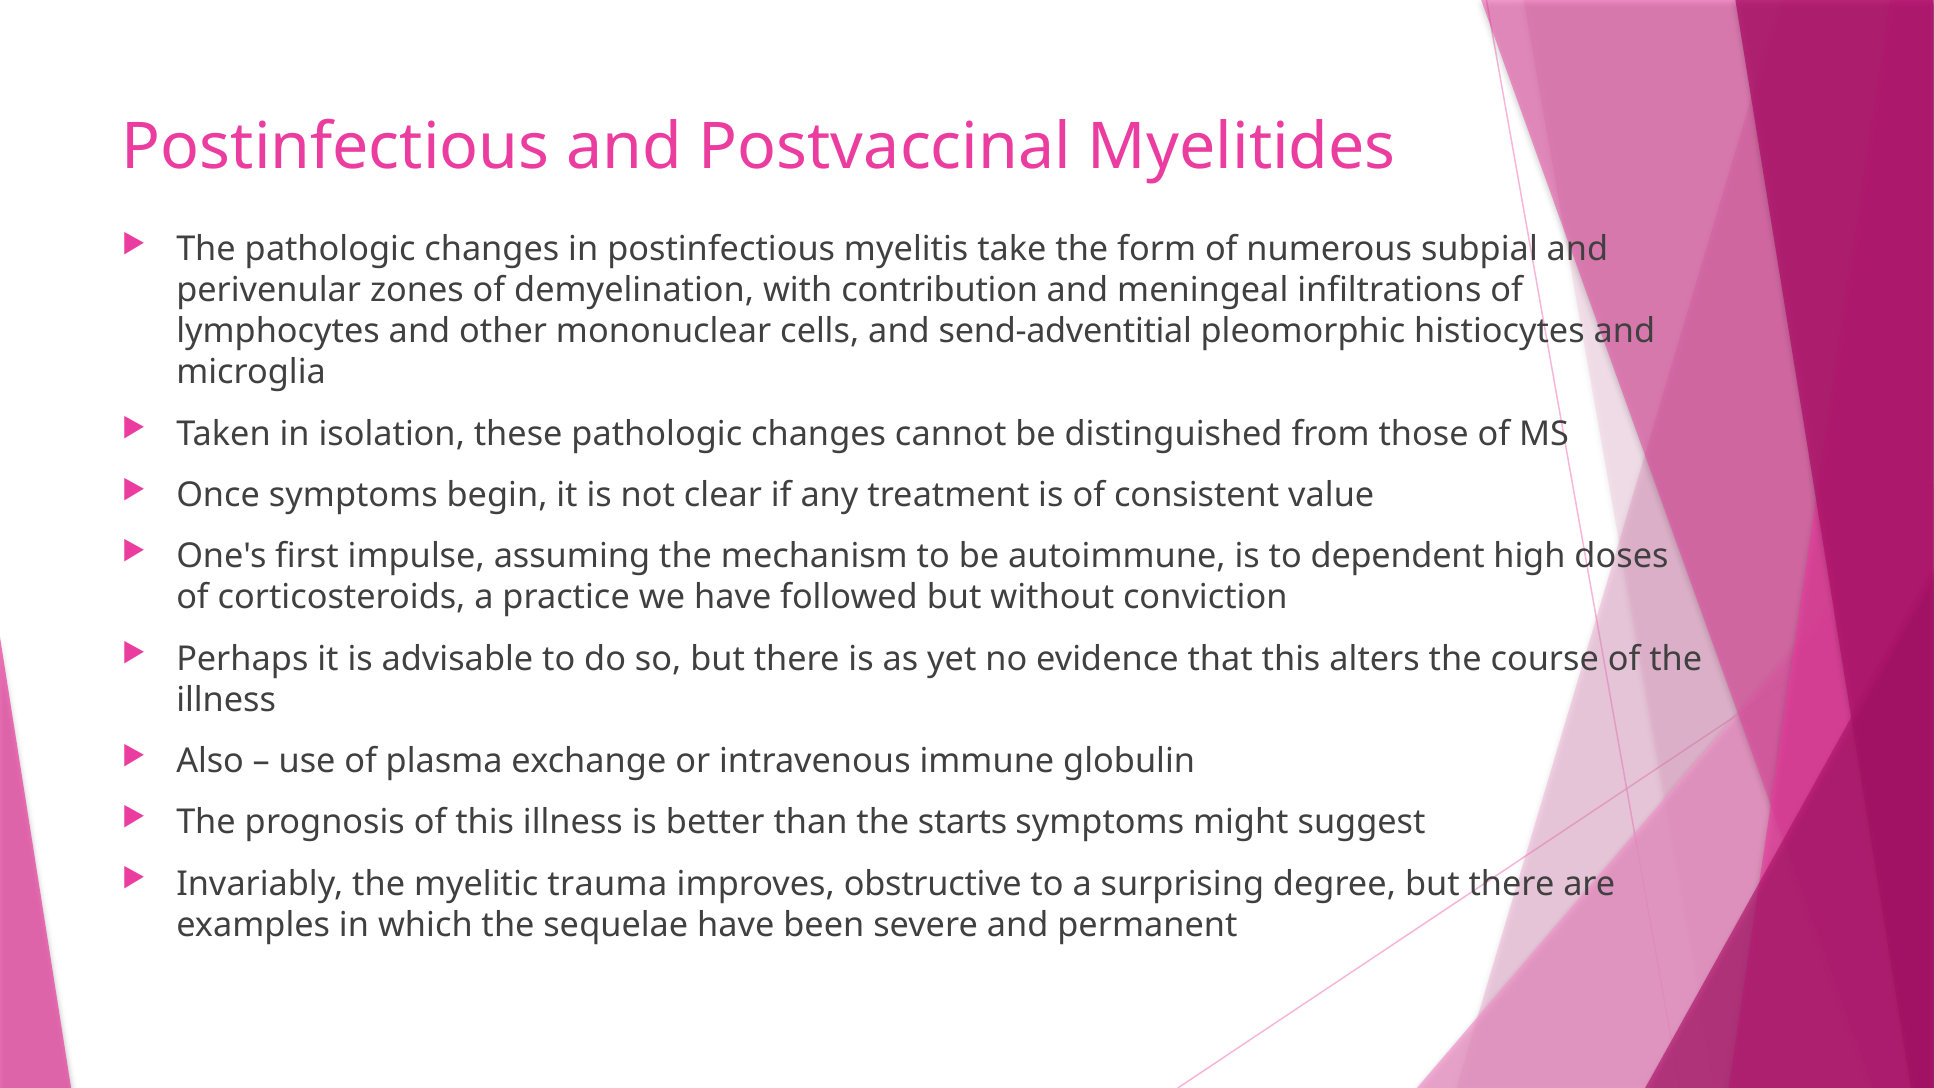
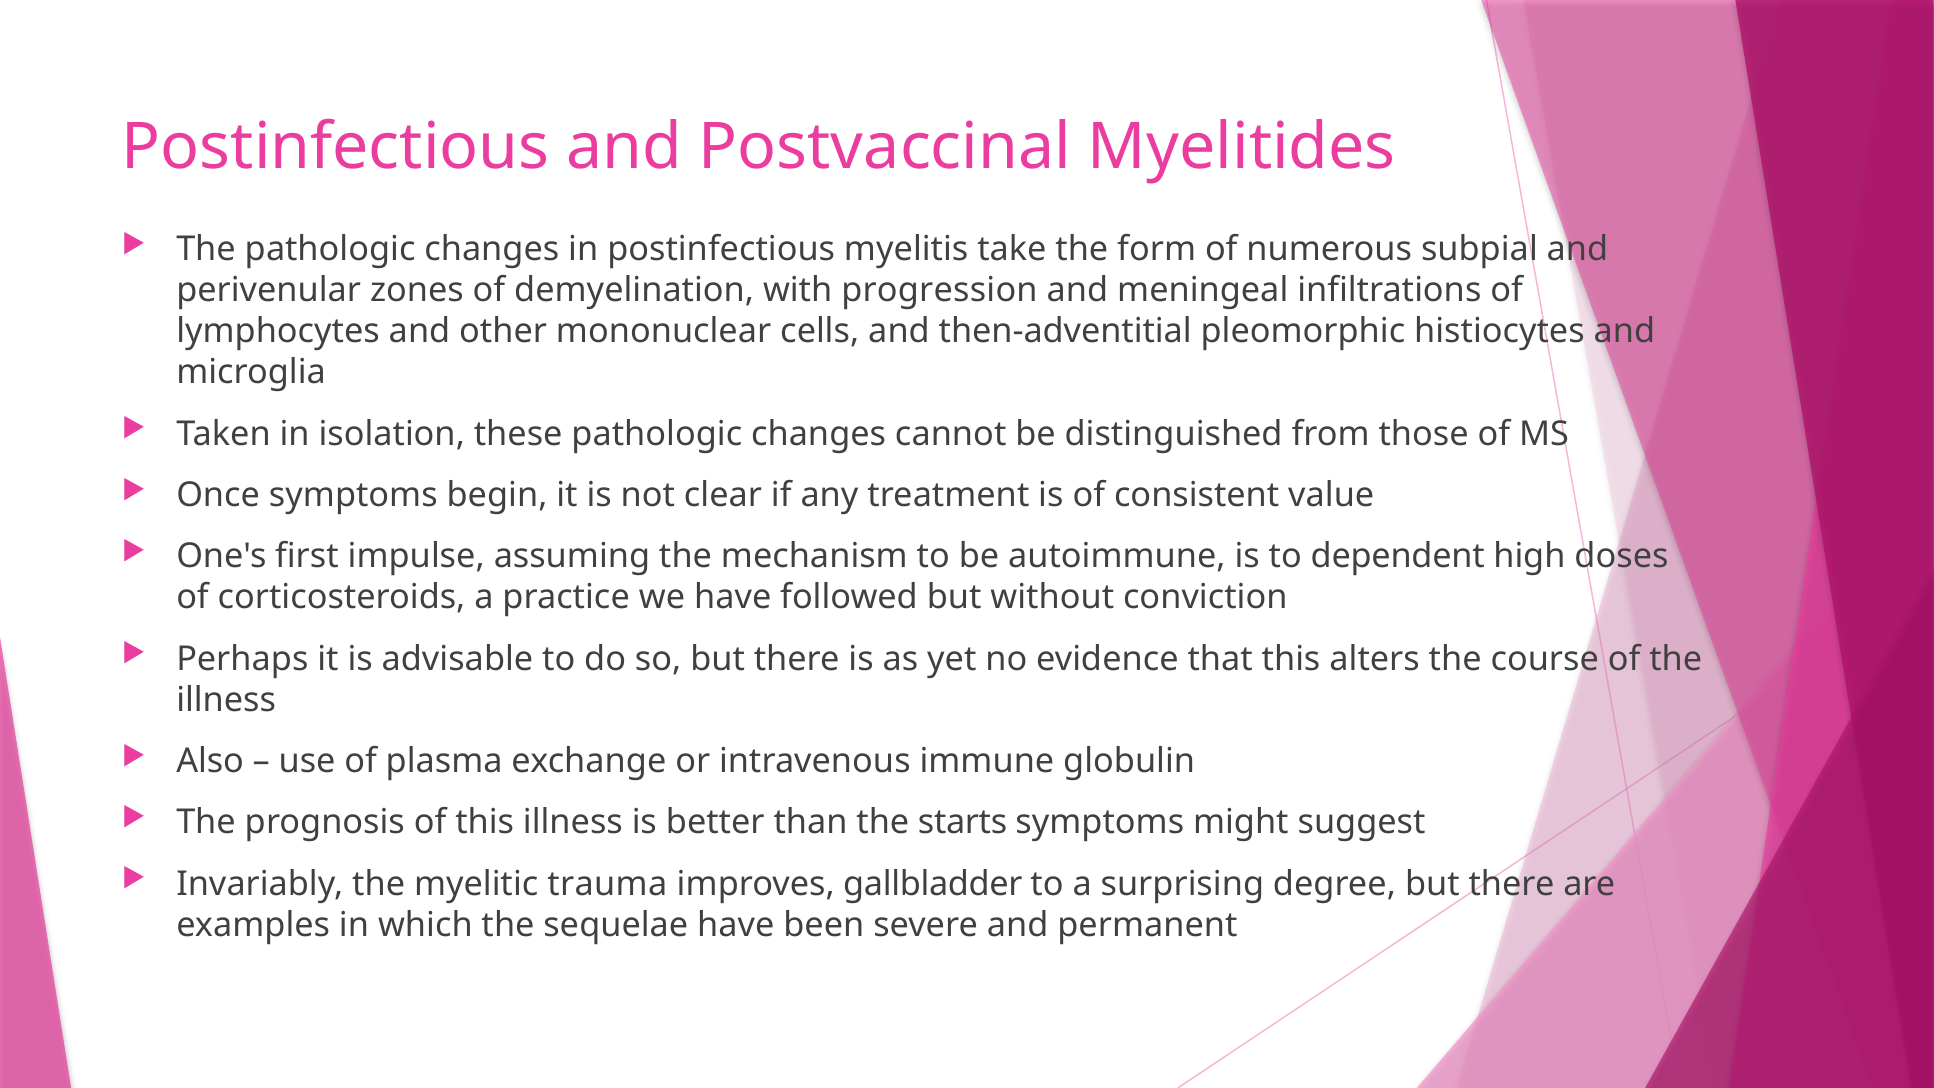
contribution: contribution -> progression
send-adventitial: send-adventitial -> then-adventitial
obstructive: obstructive -> gallbladder
